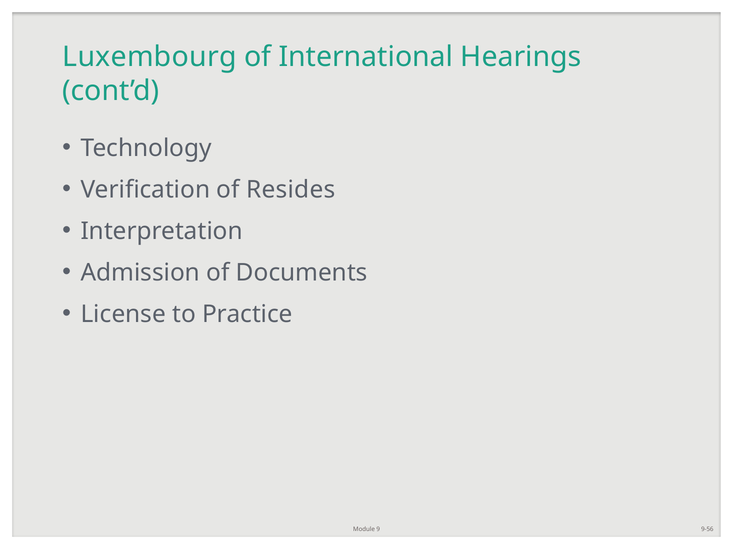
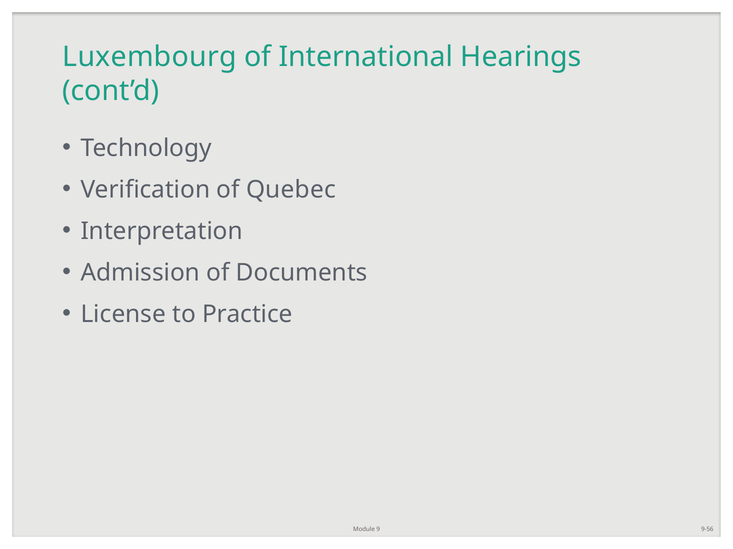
Resides: Resides -> Quebec
